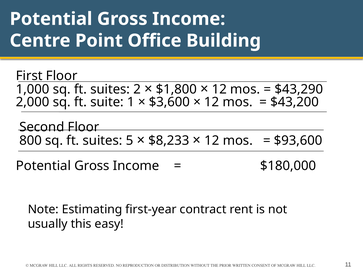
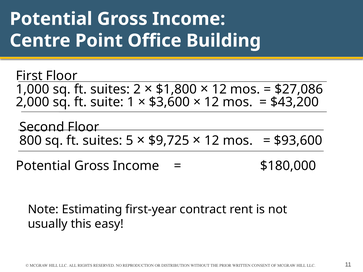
$43,290: $43,290 -> $27,086
$8,233: $8,233 -> $9,725
